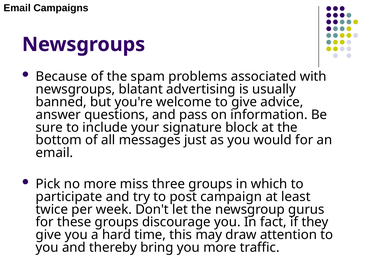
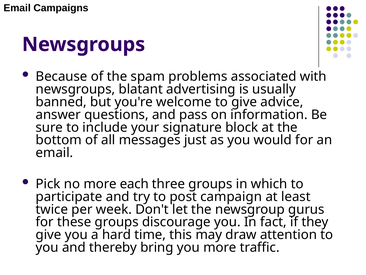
miss: miss -> each
